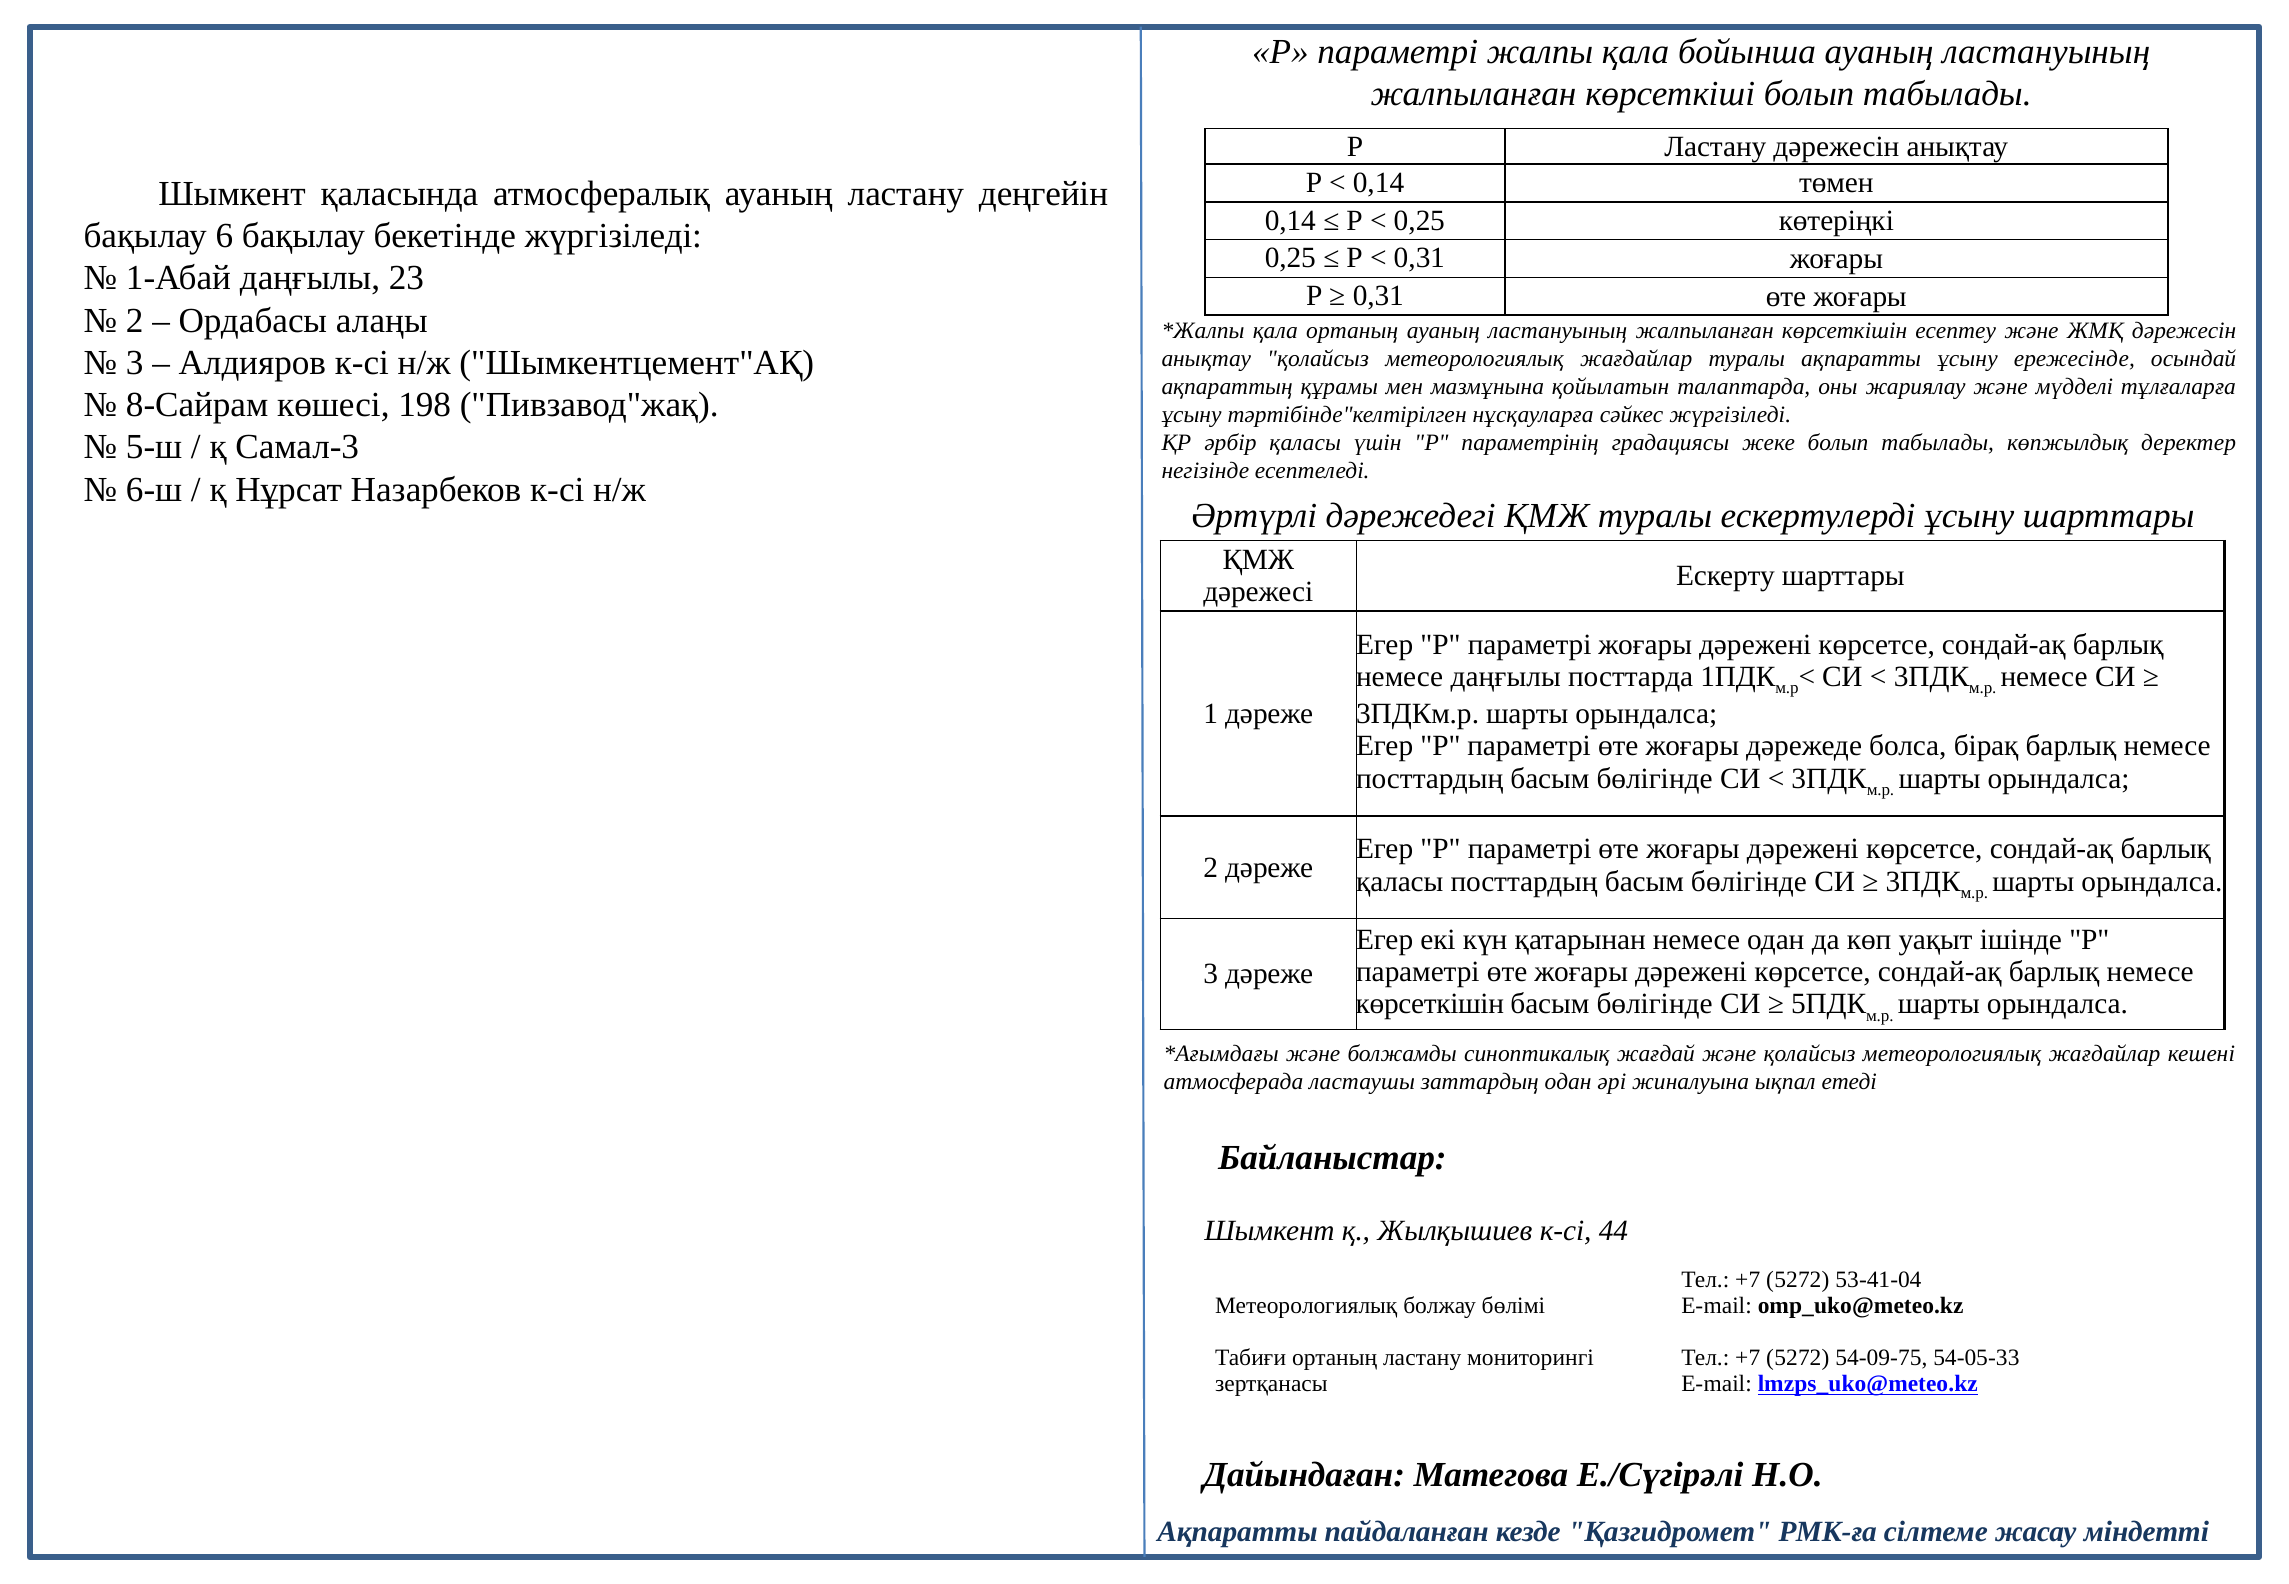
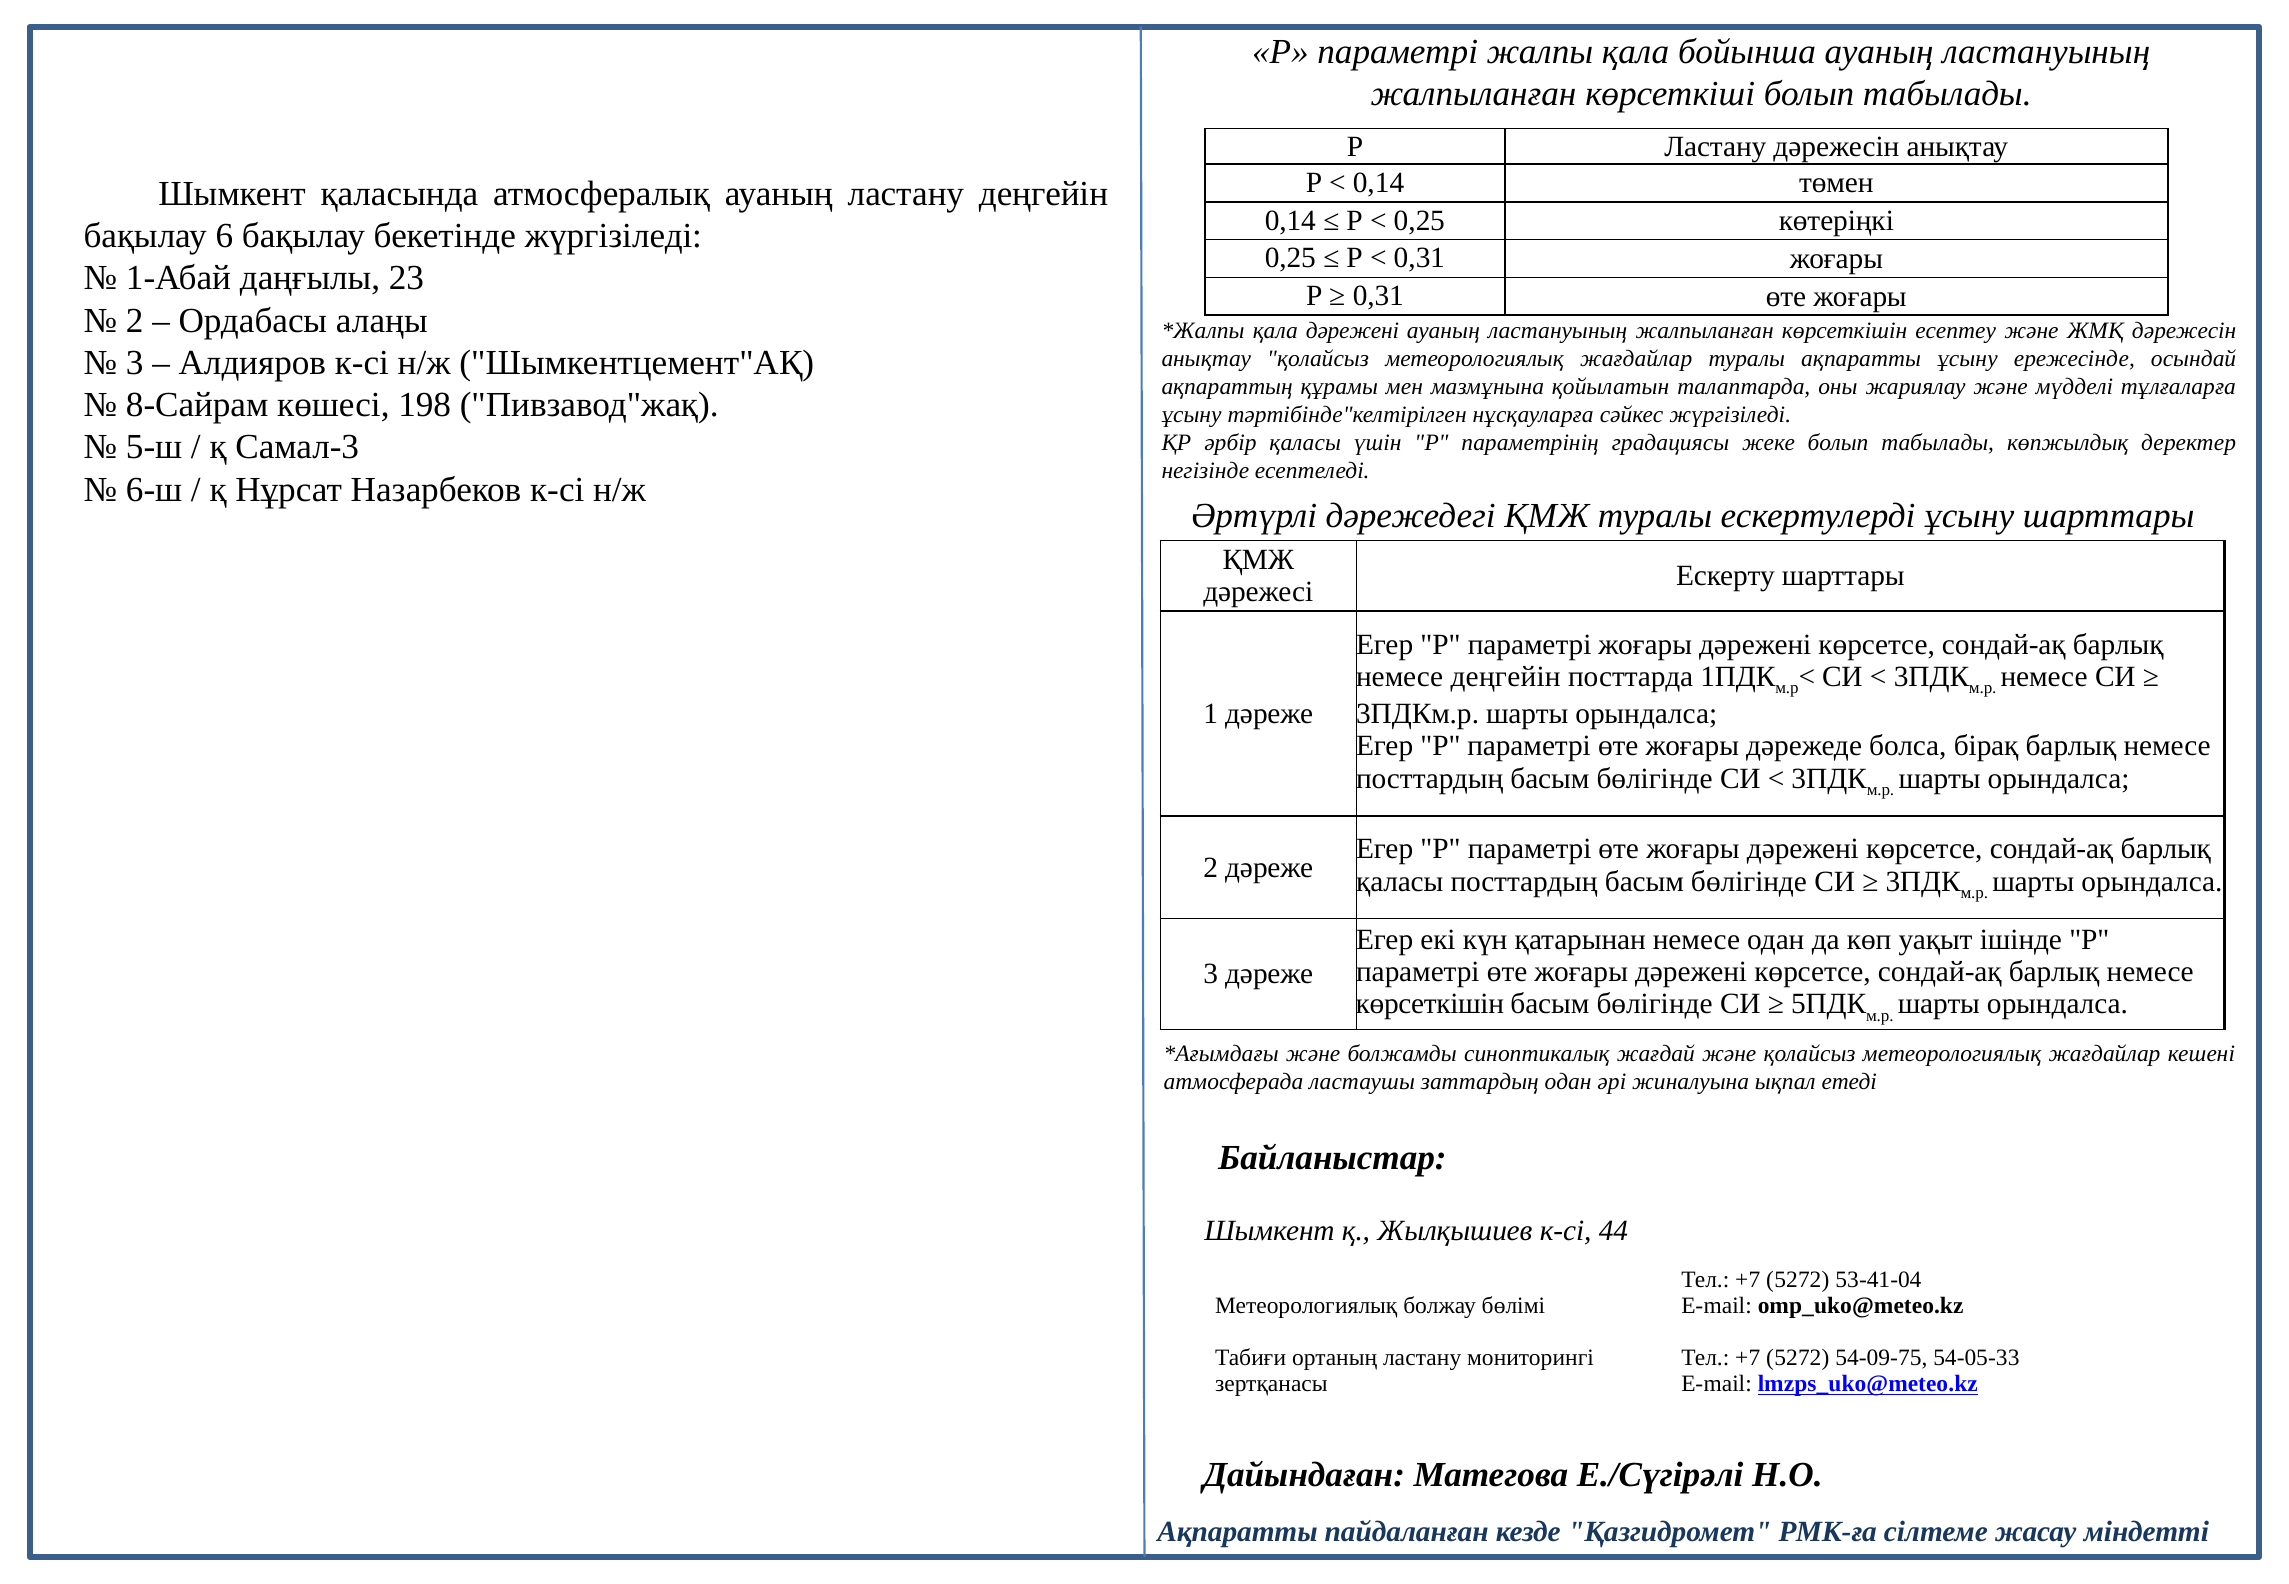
қала ортаның: ортаның -> дәрежені
немесе даңғылы: даңғылы -> деңгейін
